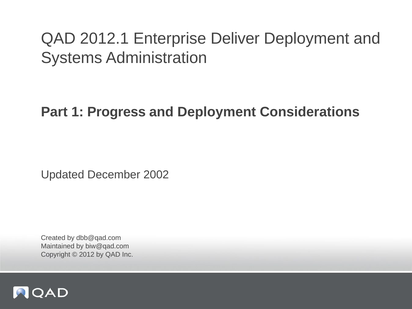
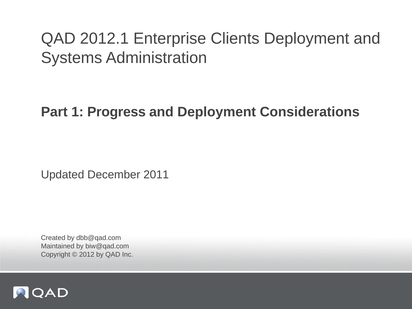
Deliver: Deliver -> Clients
2002: 2002 -> 2011
